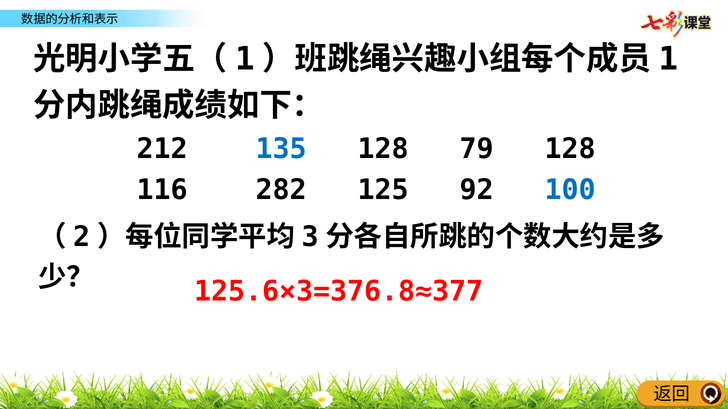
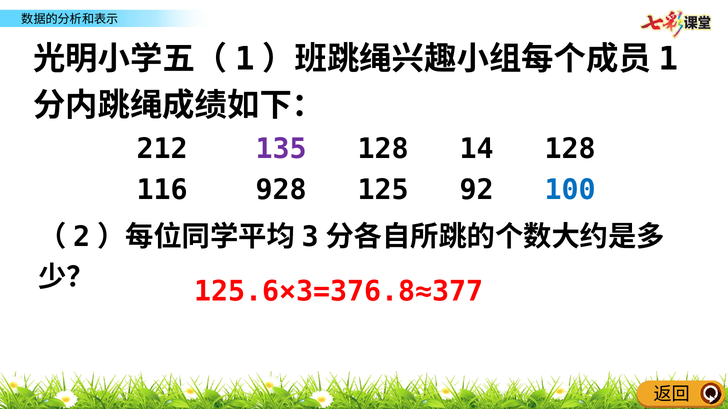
135 colour: blue -> purple
79: 79 -> 14
282: 282 -> 928
